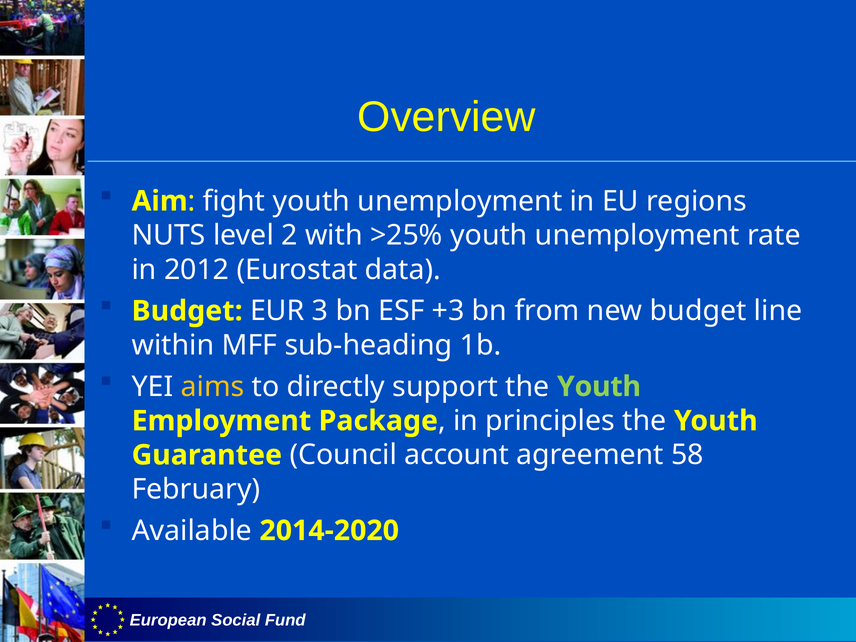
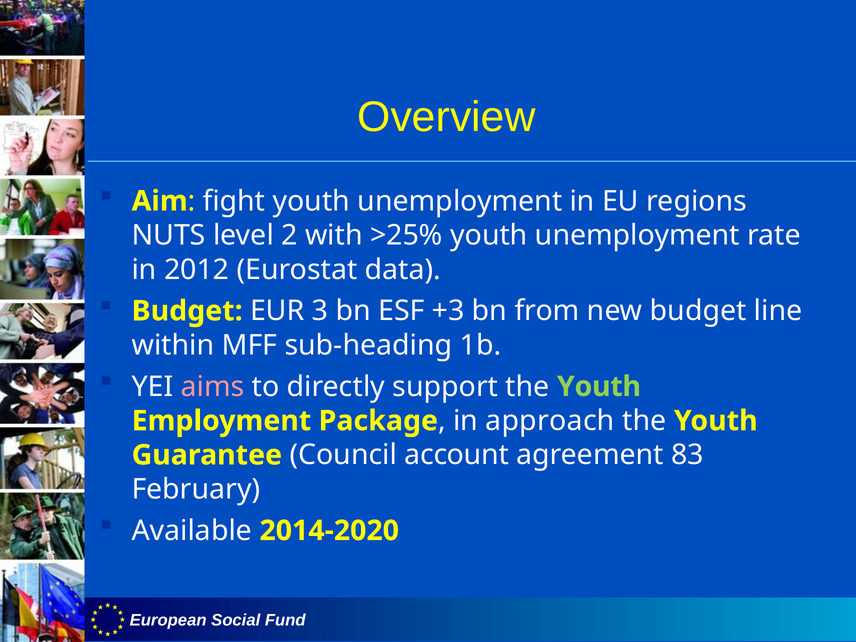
aims colour: yellow -> pink
principles: principles -> approach
58: 58 -> 83
